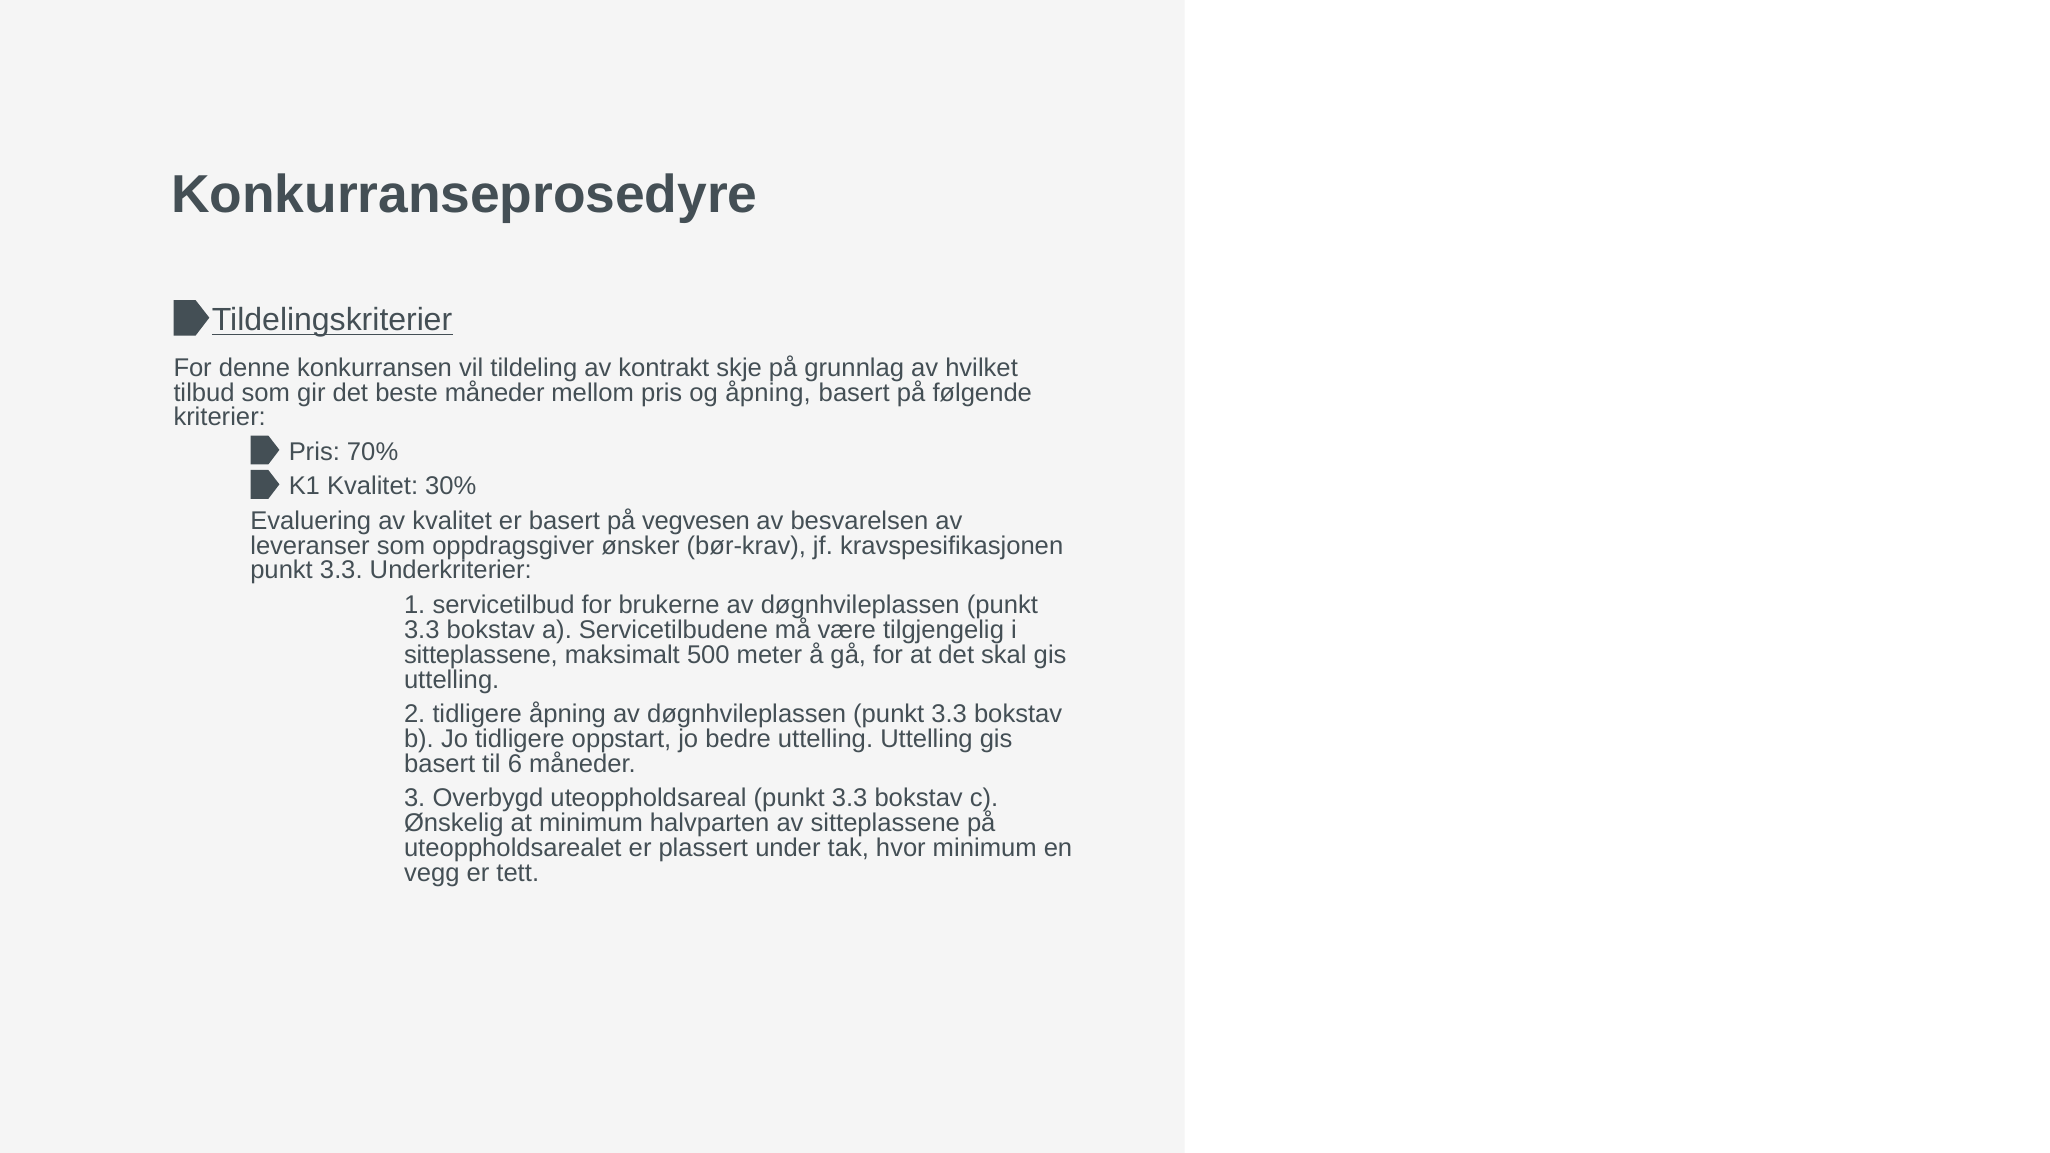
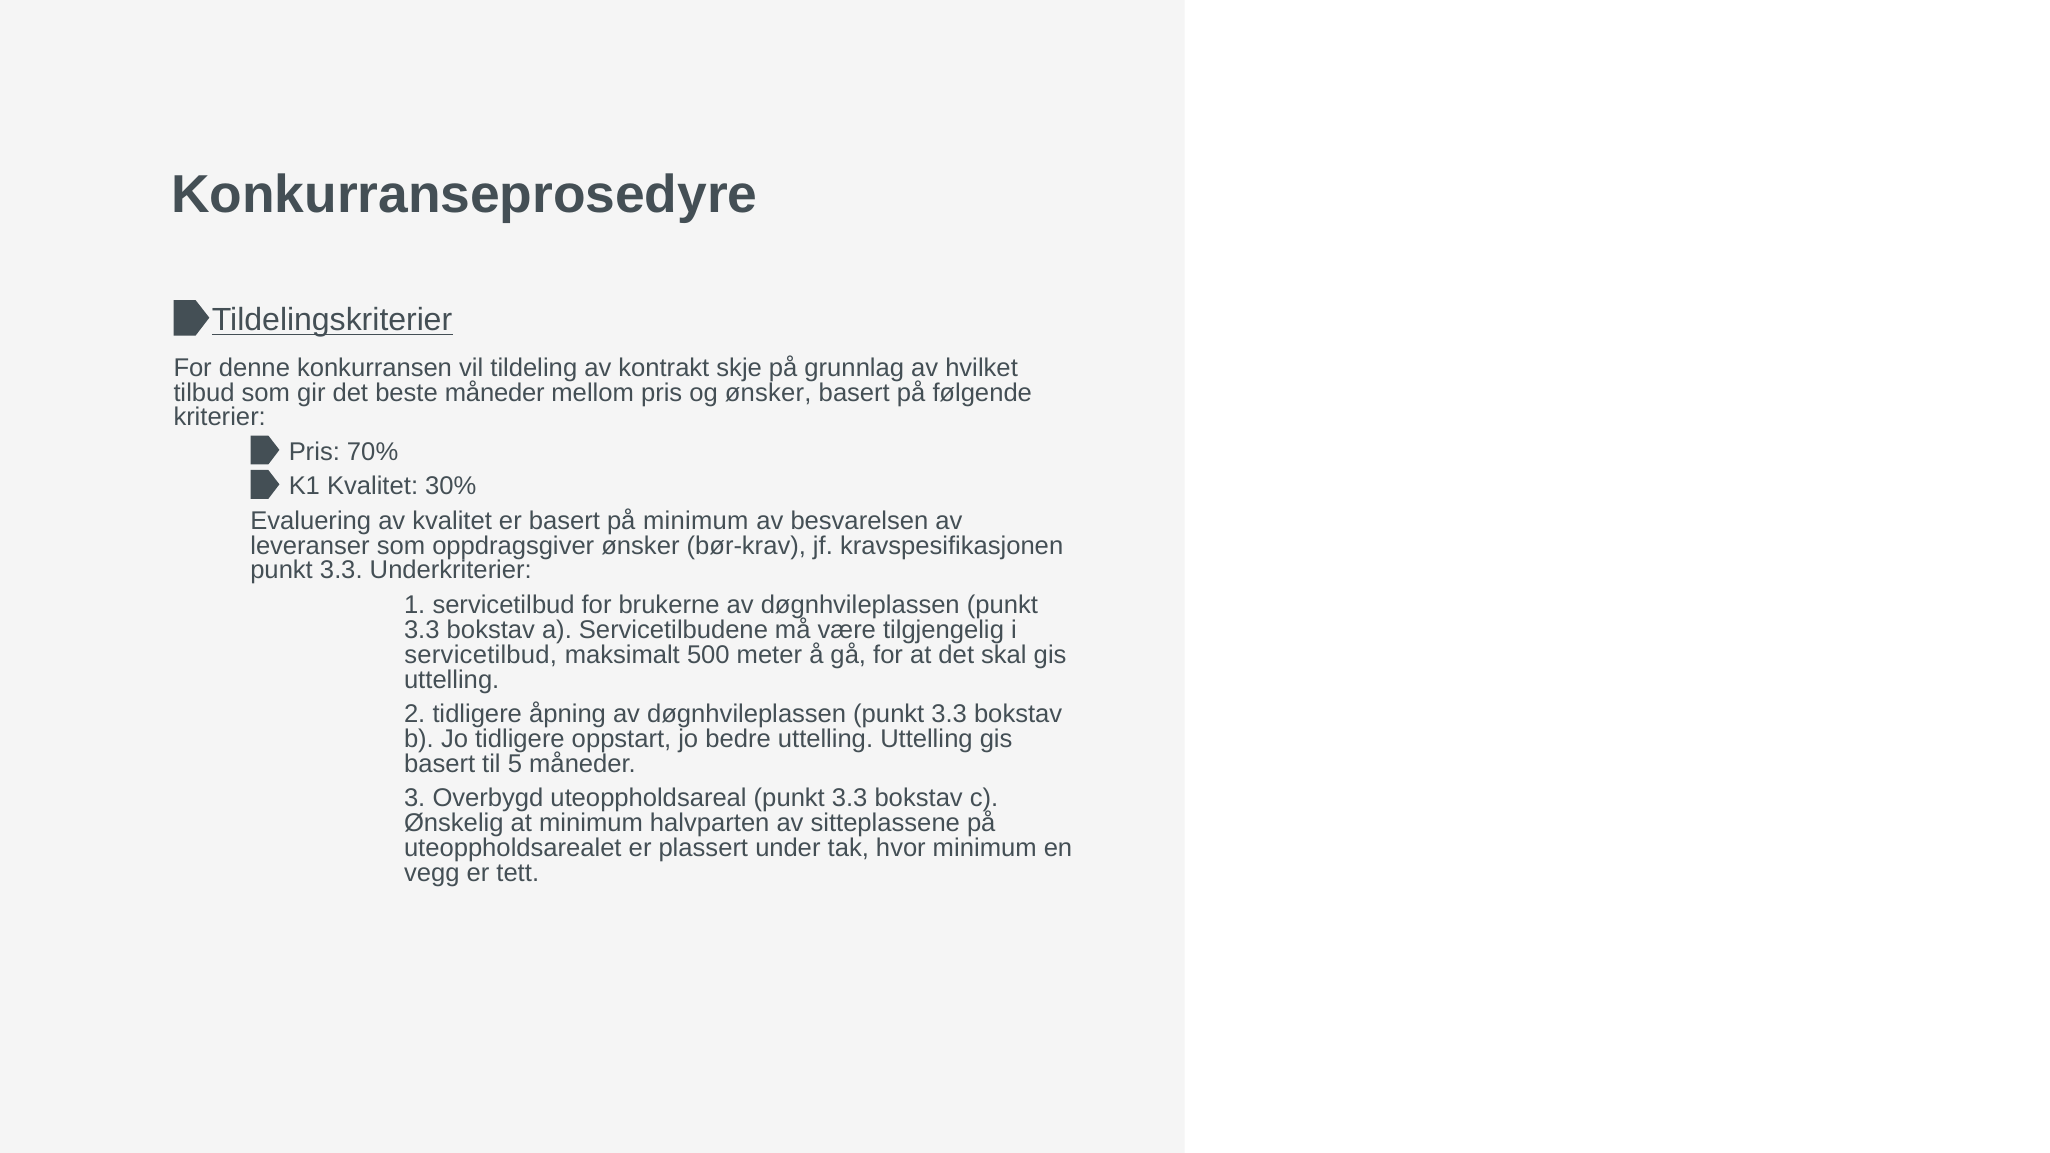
og åpning: åpning -> ønsker
på vegvesen: vegvesen -> minimum
sitteplassene at (481, 655): sitteplassene -> servicetilbud
6: 6 -> 5
